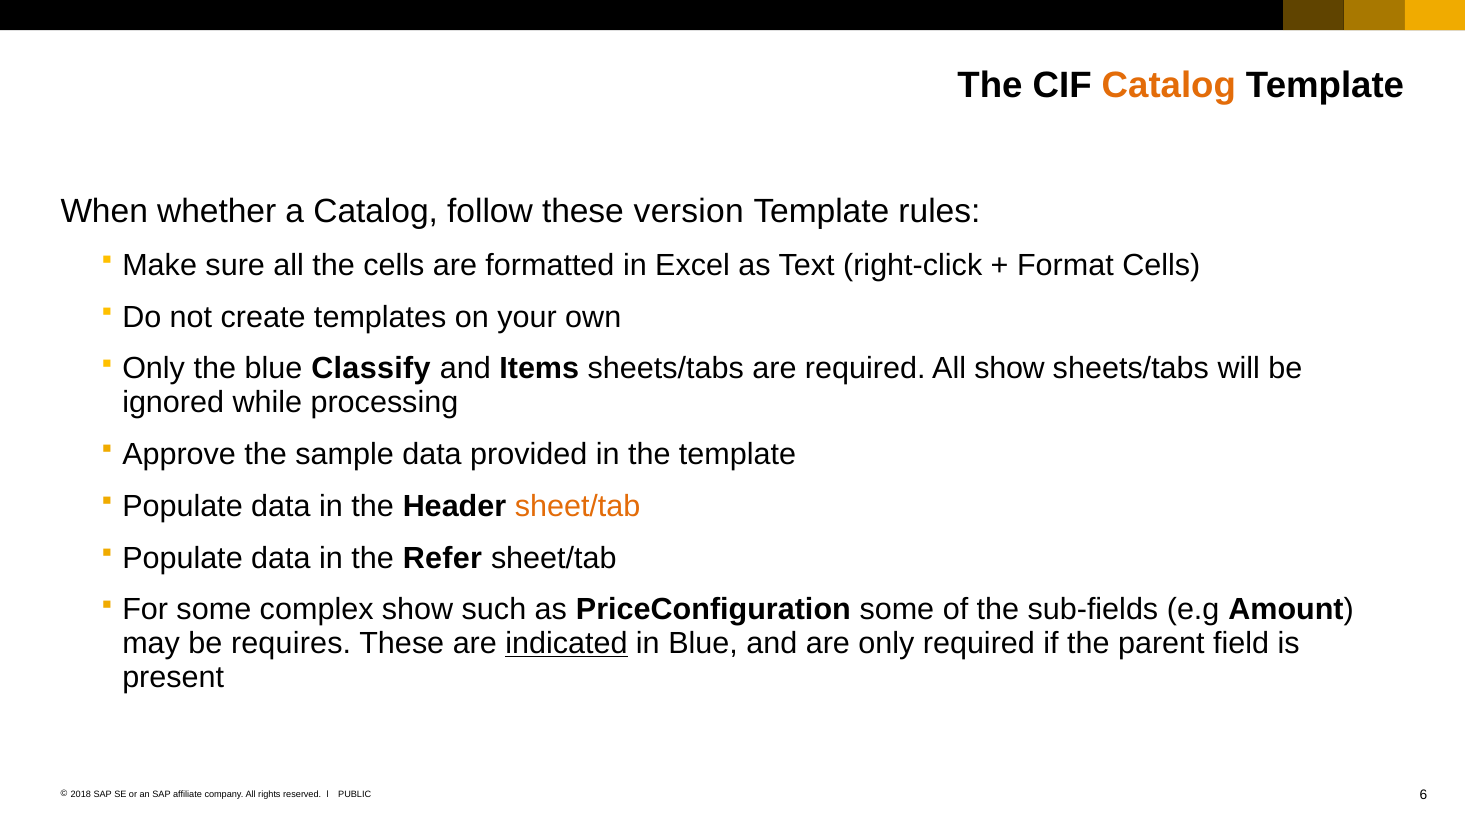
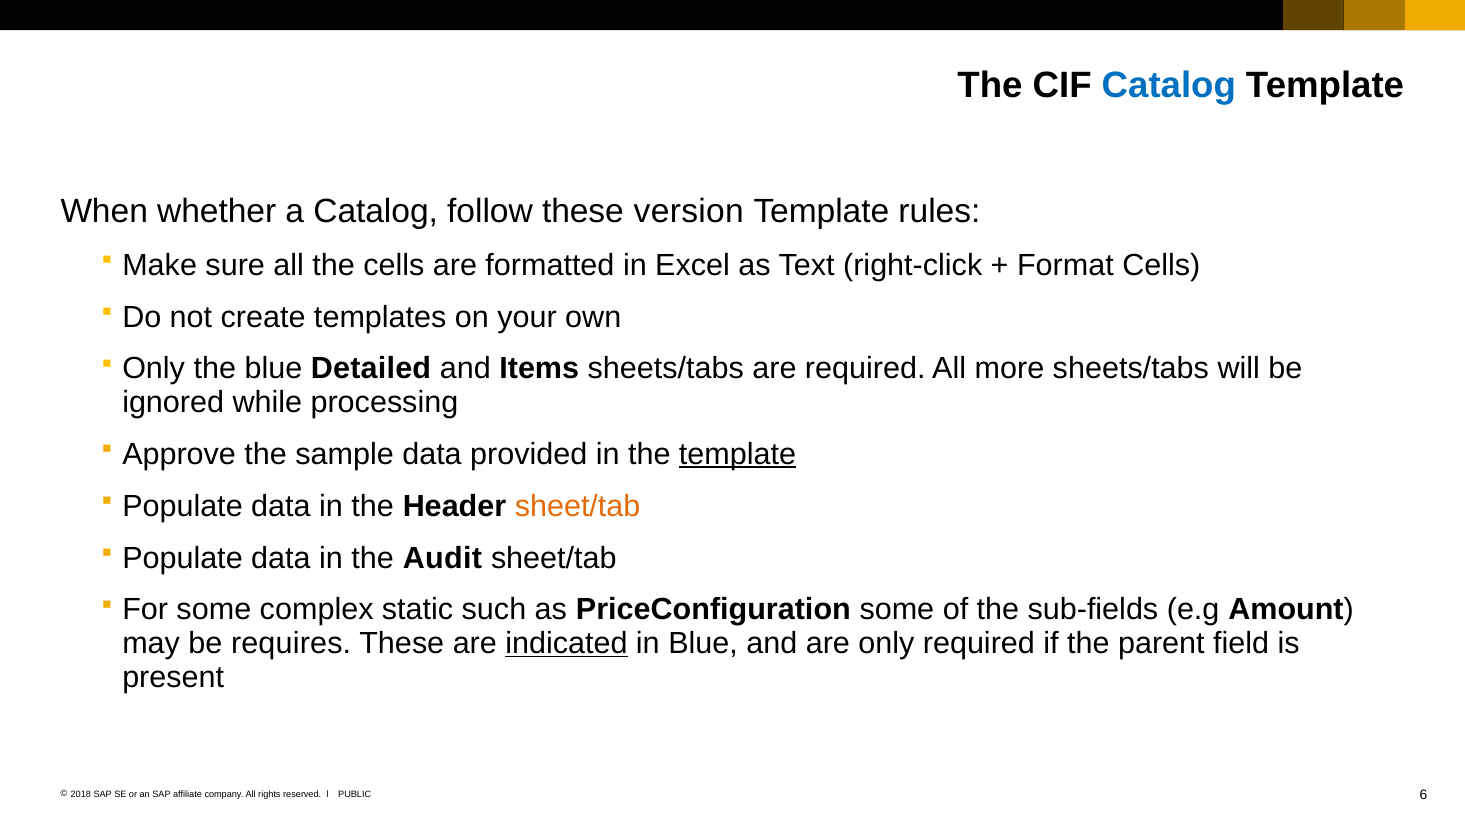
Catalog at (1169, 85) colour: orange -> blue
Classify: Classify -> Detailed
All show: show -> more
template at (738, 454) underline: none -> present
Refer: Refer -> Audit
complex show: show -> static
